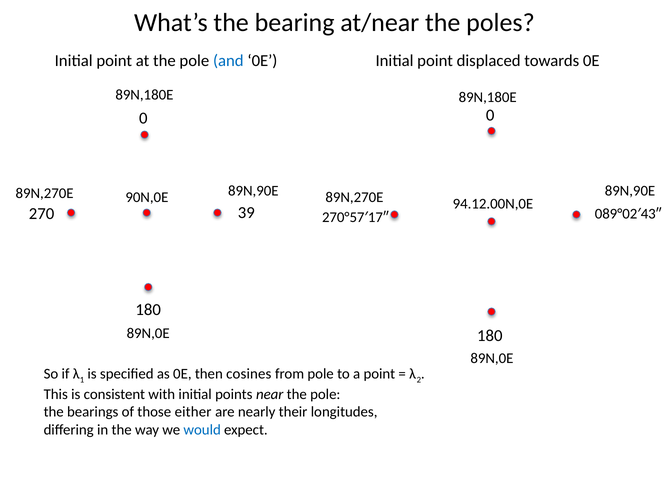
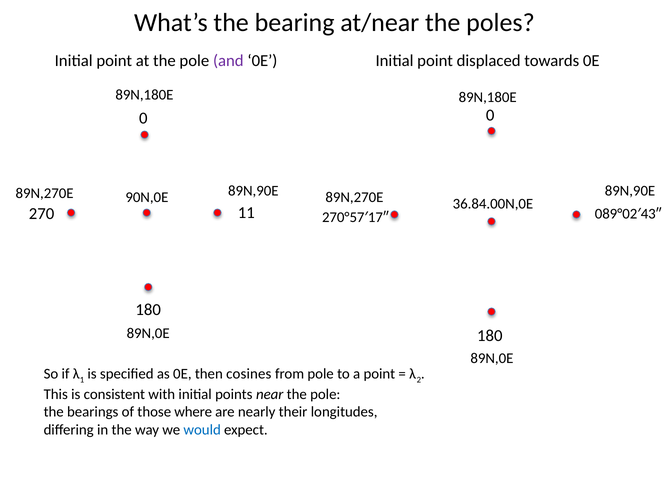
and colour: blue -> purple
94.12.00N,0E: 94.12.00N,0E -> 36.84.00N,0E
39: 39 -> 11
either: either -> where
